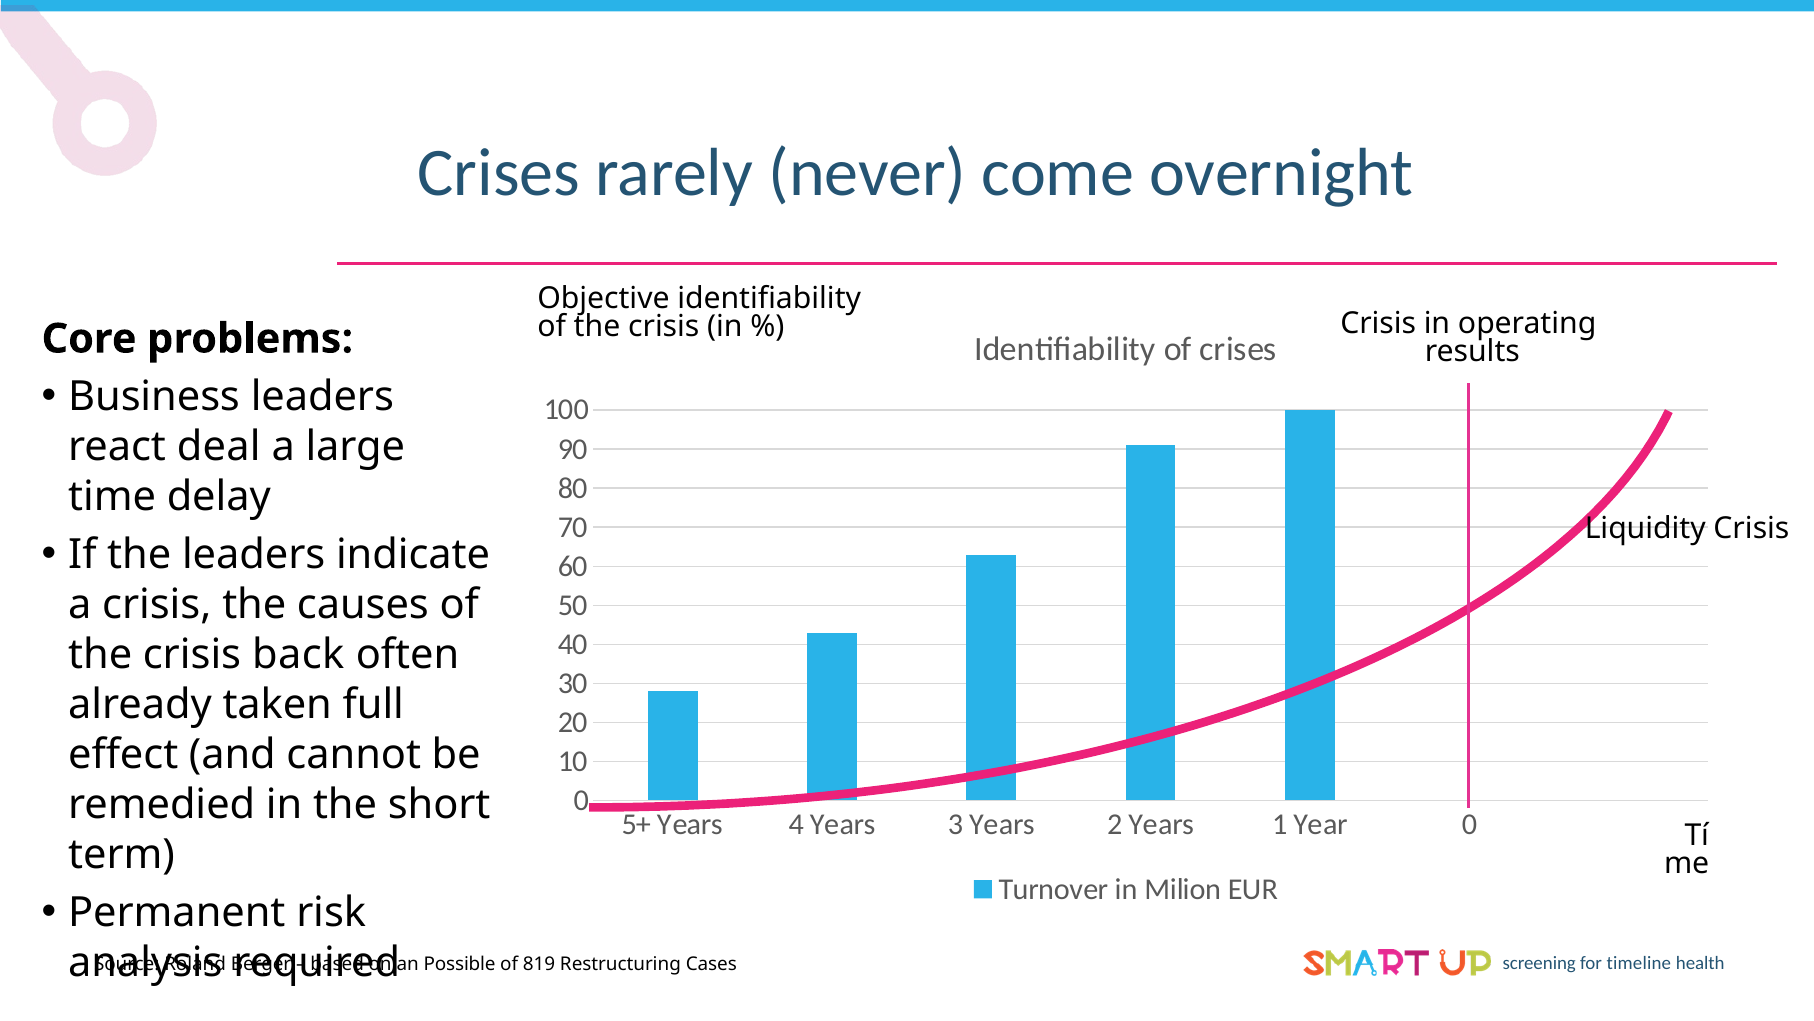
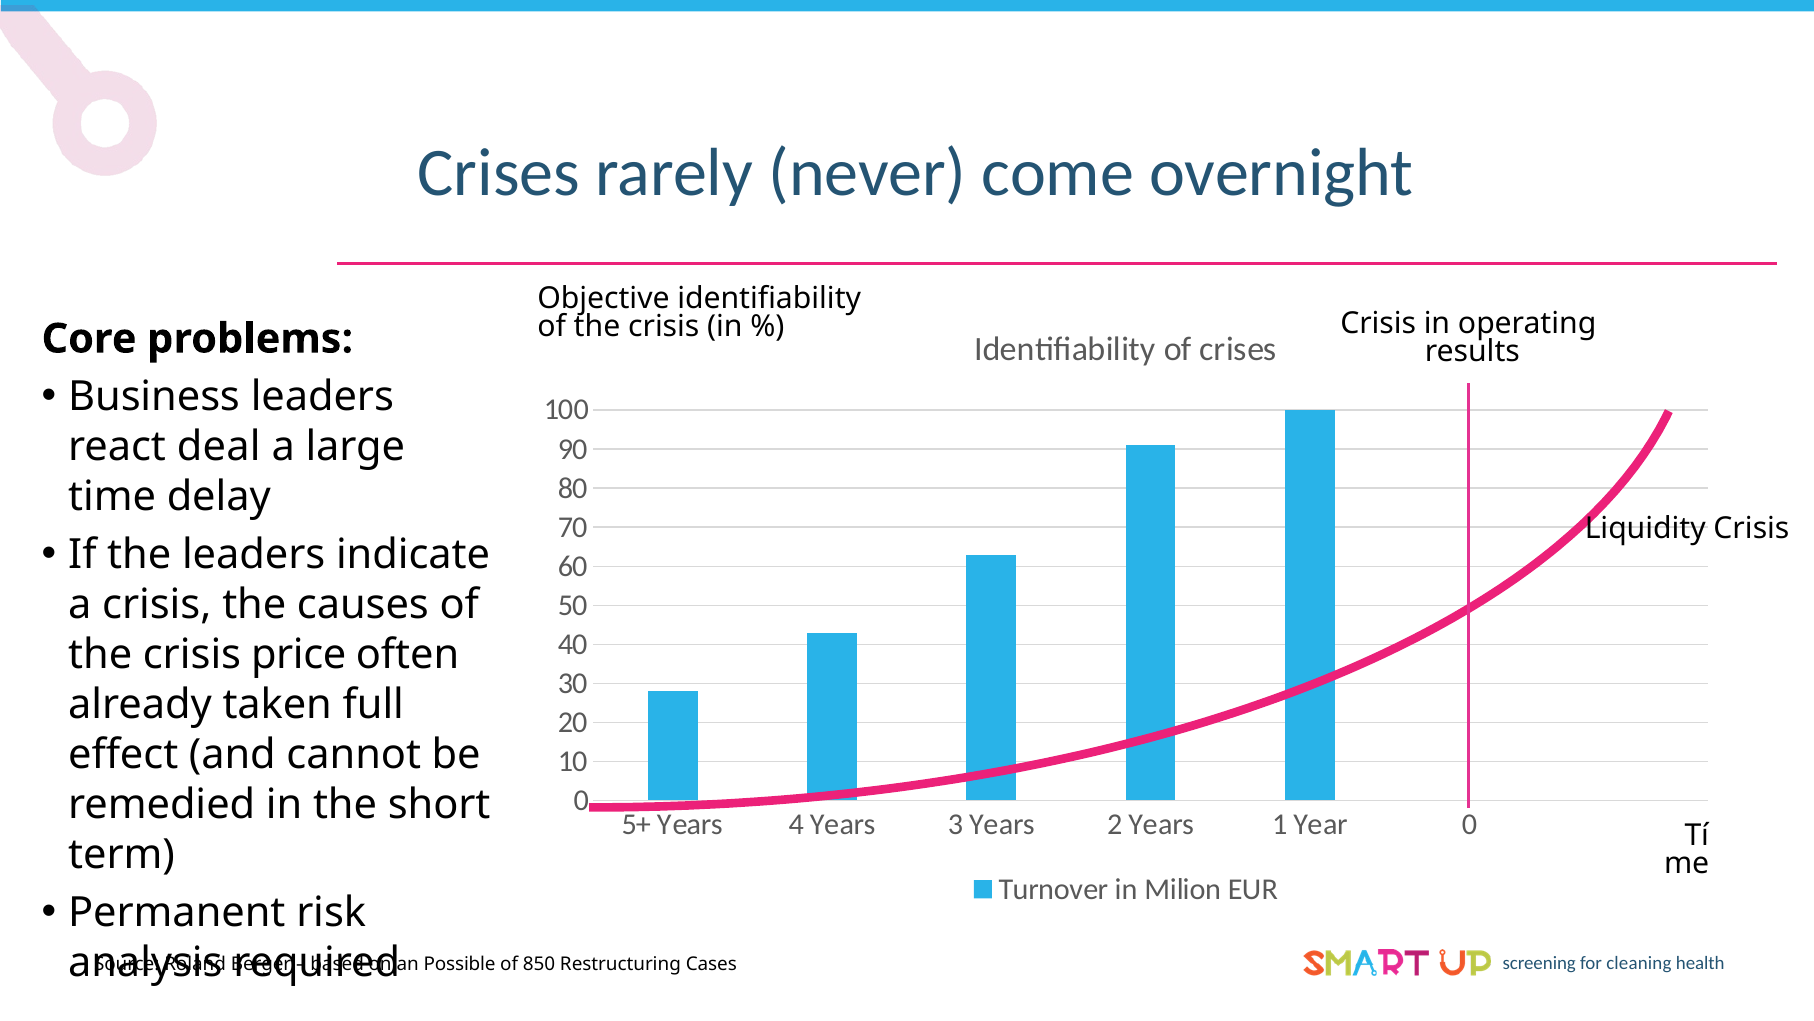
back: back -> price
timeline: timeline -> cleaning
819: 819 -> 850
